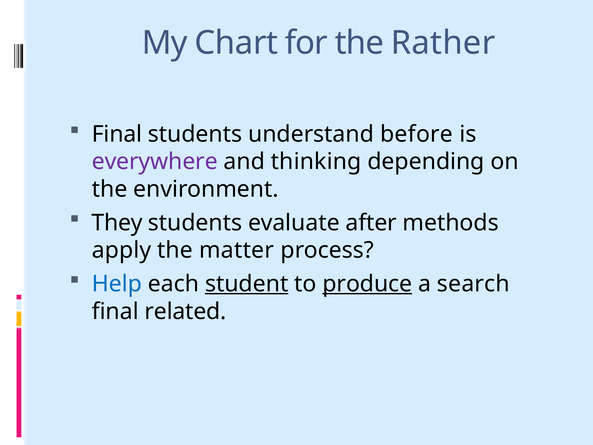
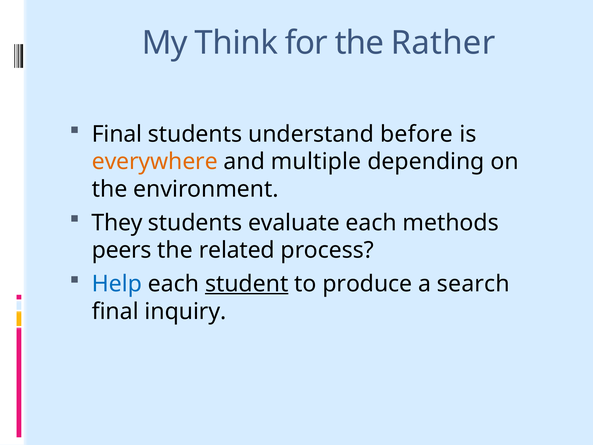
Chart: Chart -> Think
everywhere colour: purple -> orange
thinking: thinking -> multiple
evaluate after: after -> each
apply: apply -> peers
matter: matter -> related
produce underline: present -> none
related: related -> inquiry
